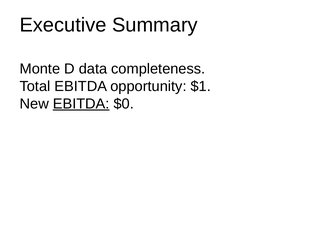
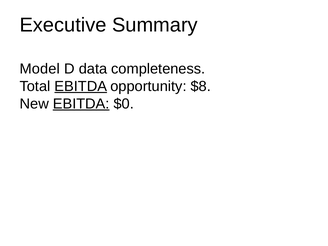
Monte: Monte -> Model
EBITDA at (81, 86) underline: none -> present
$1: $1 -> $8
